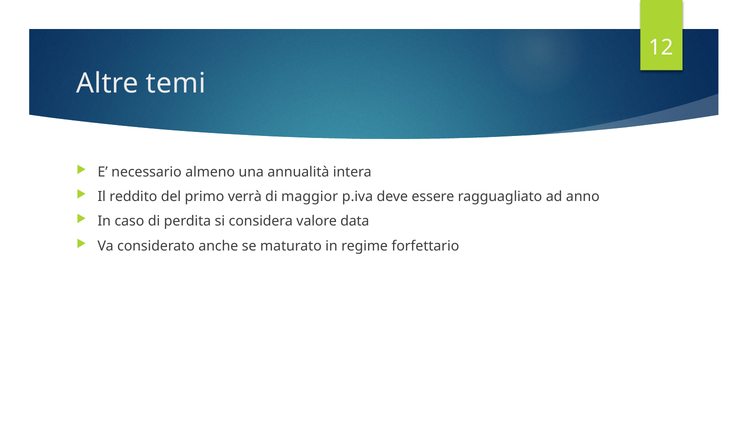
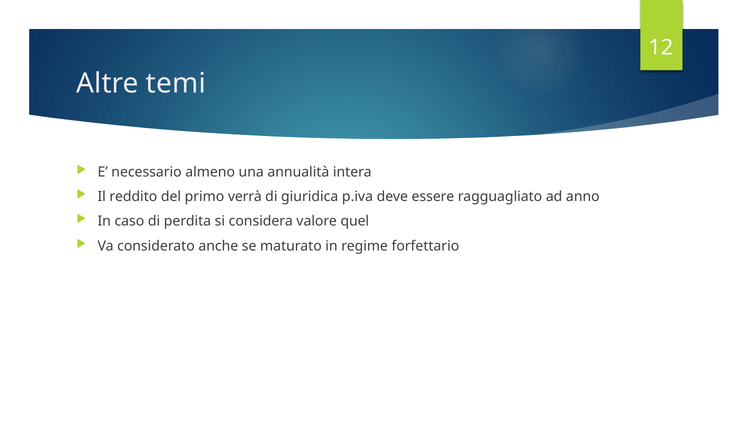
maggior: maggior -> giuridica
data: data -> quel
